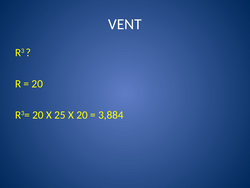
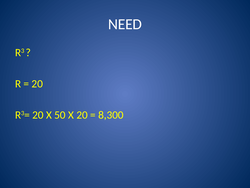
VENT: VENT -> NEED
25: 25 -> 50
3,884: 3,884 -> 8,300
